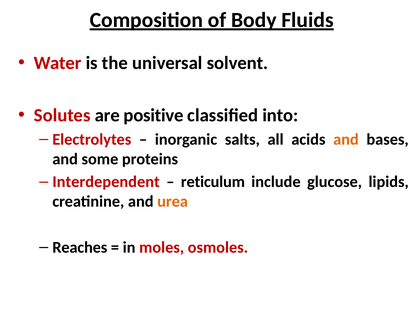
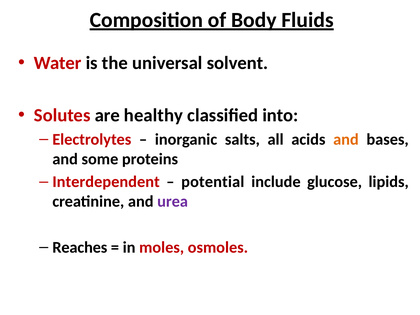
positive: positive -> healthy
reticulum: reticulum -> potential
urea colour: orange -> purple
